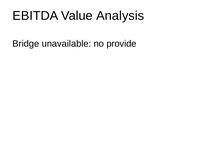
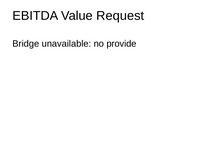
Analysis: Analysis -> Request
